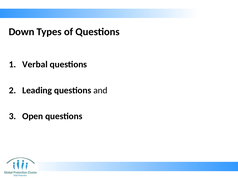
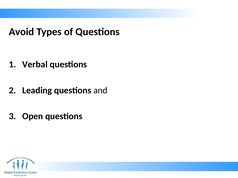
Down: Down -> Avoid
